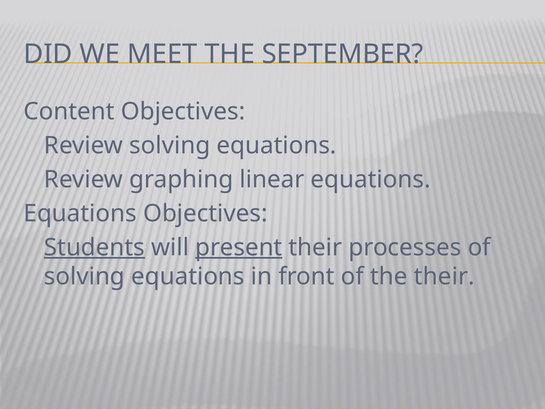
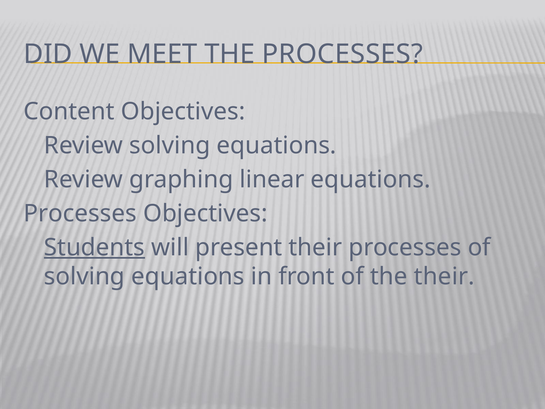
THE SEPTEMBER: SEPTEMBER -> PROCESSES
Equations at (80, 213): Equations -> Processes
present underline: present -> none
